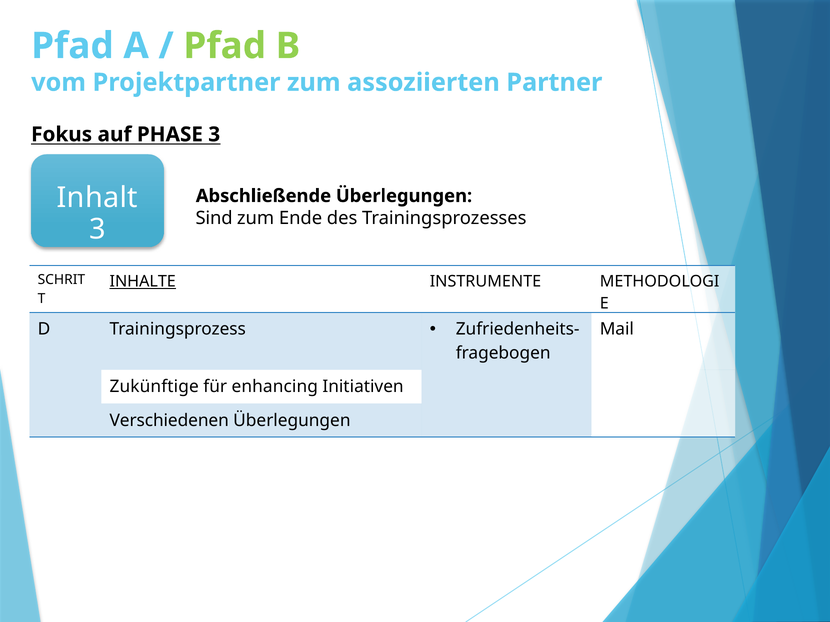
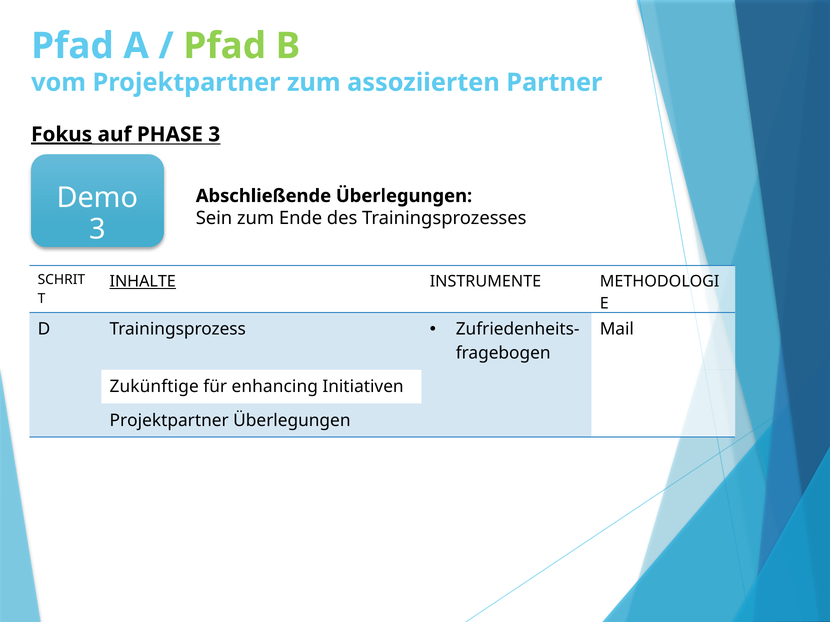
Fokus underline: none -> present
Inhalt: Inhalt -> Demo
Sind: Sind -> Sein
Verschiedenen at (169, 421): Verschiedenen -> Projektpartner
